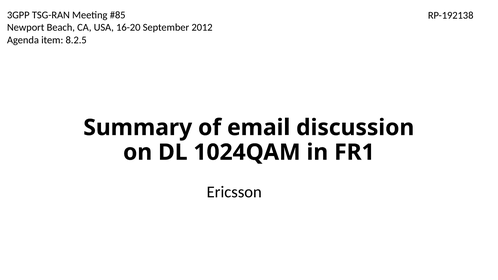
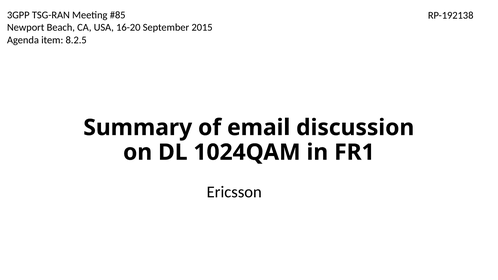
2012: 2012 -> 2015
